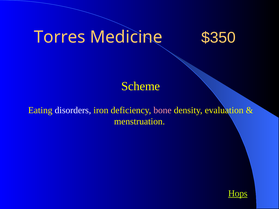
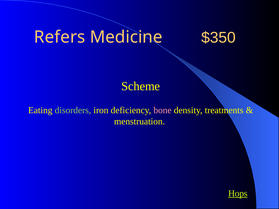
Torres: Torres -> Refers
disorders colour: white -> light green
evaluation: evaluation -> treatments
